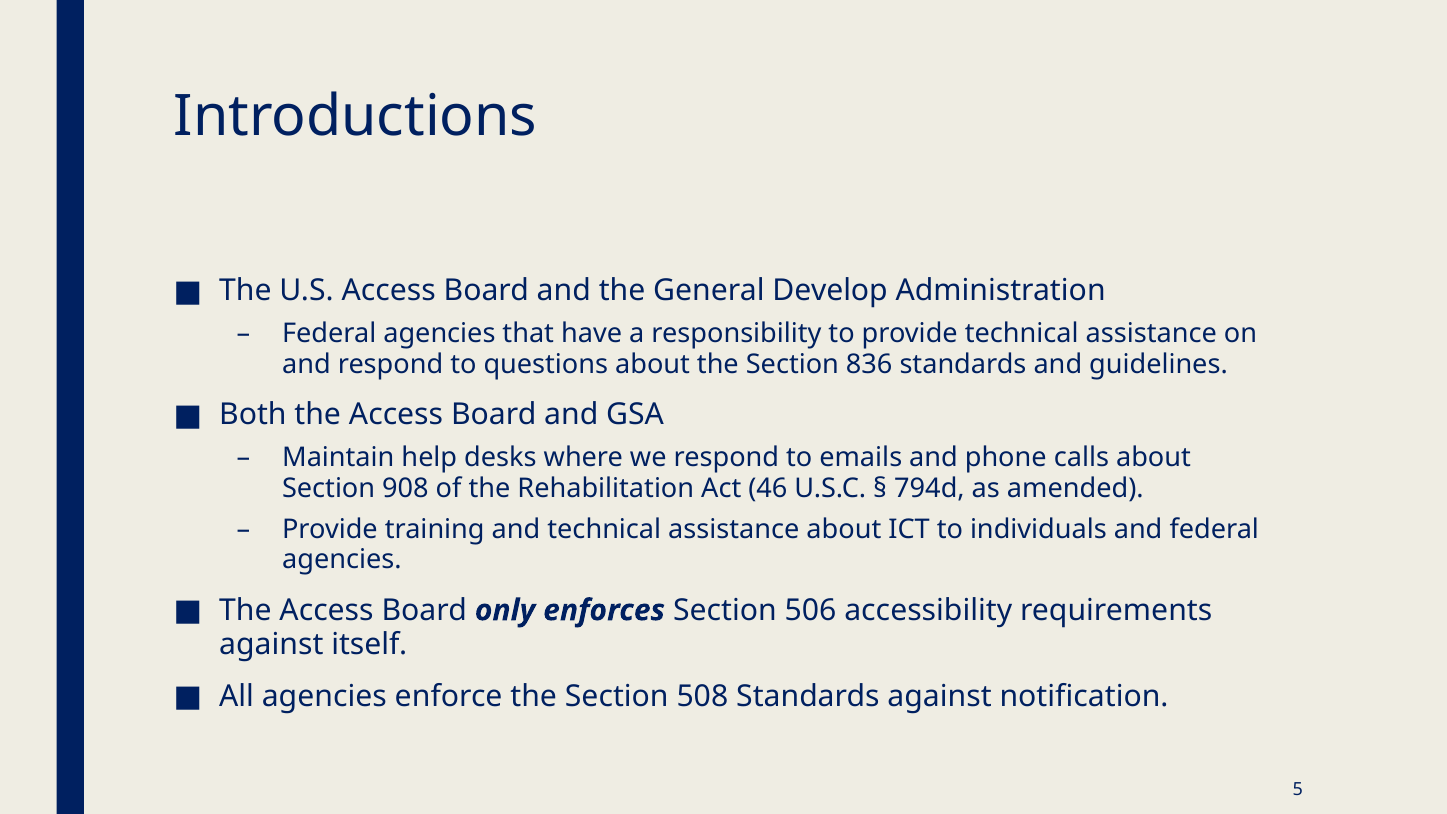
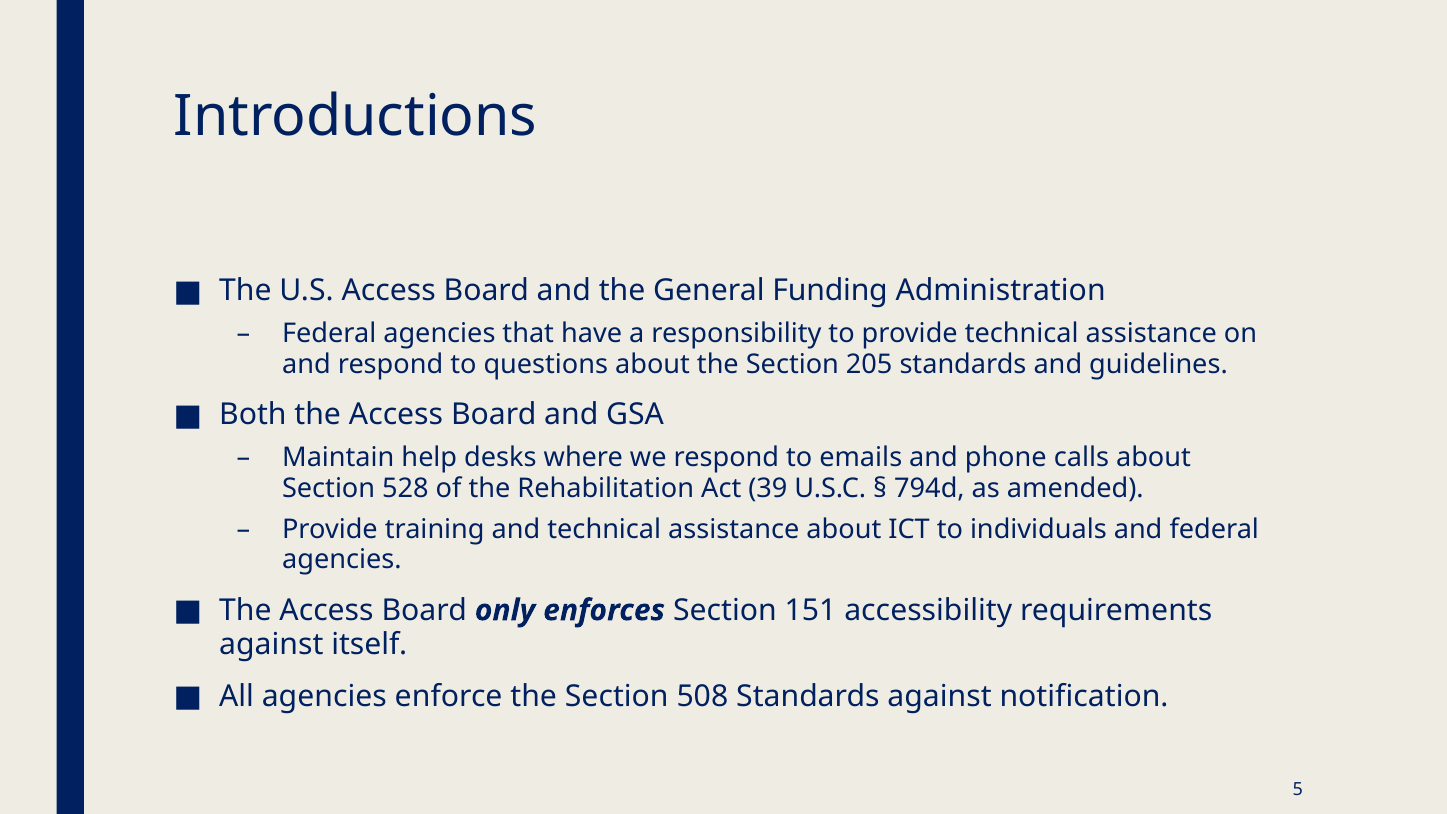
Develop: Develop -> Funding
836: 836 -> 205
908: 908 -> 528
46: 46 -> 39
506: 506 -> 151
